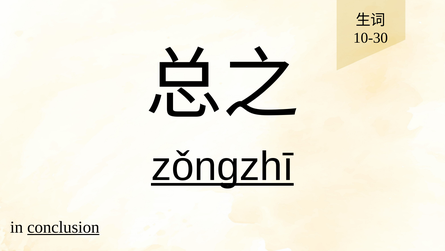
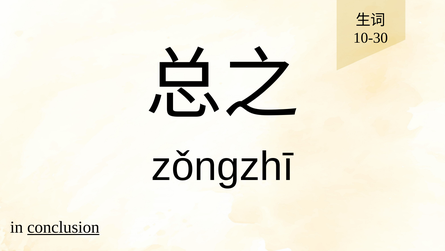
zǒngzhī underline: present -> none
